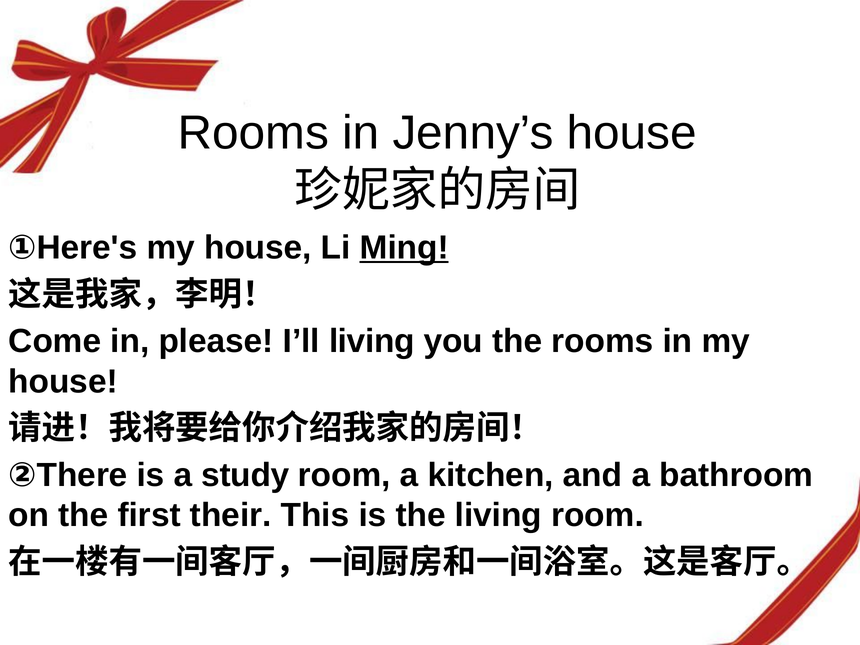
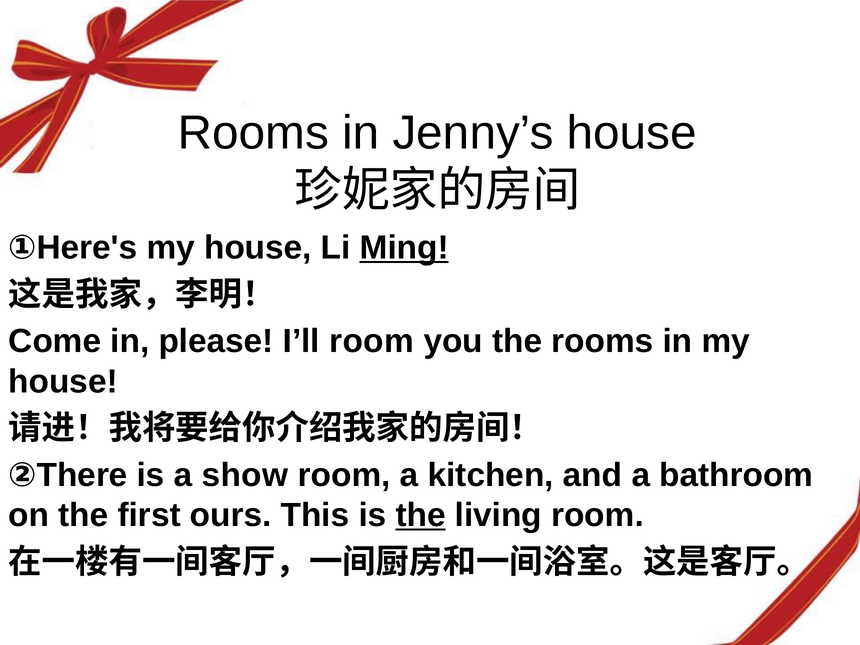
I’ll living: living -> room
study: study -> show
their: their -> ours
the at (421, 515) underline: none -> present
